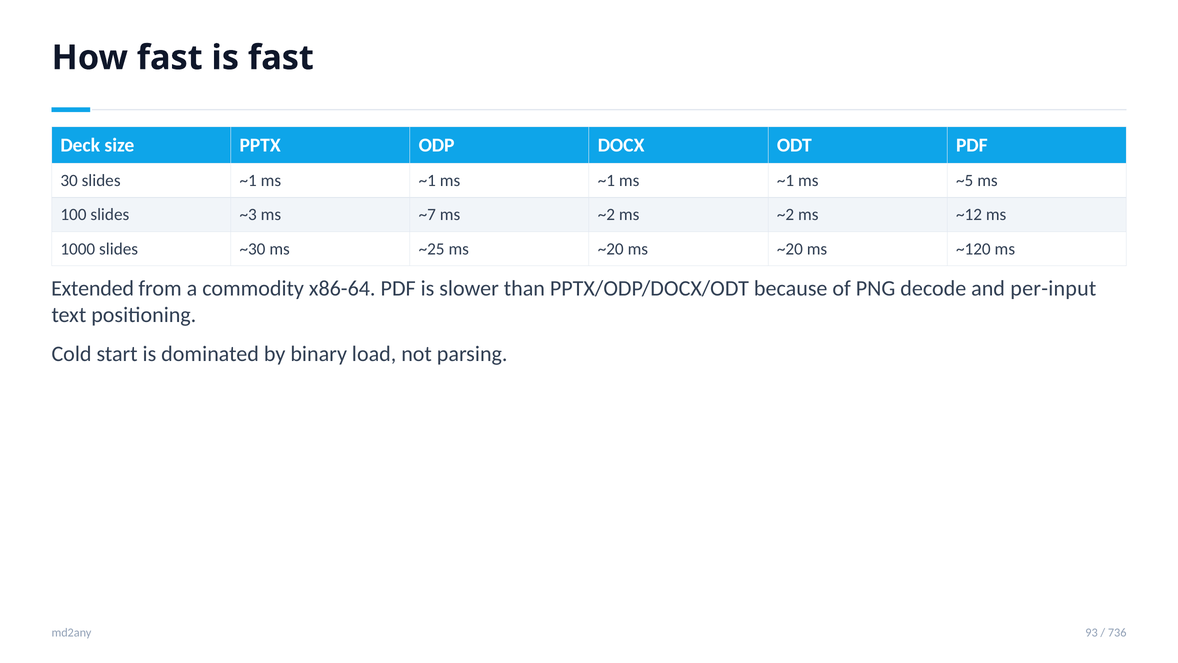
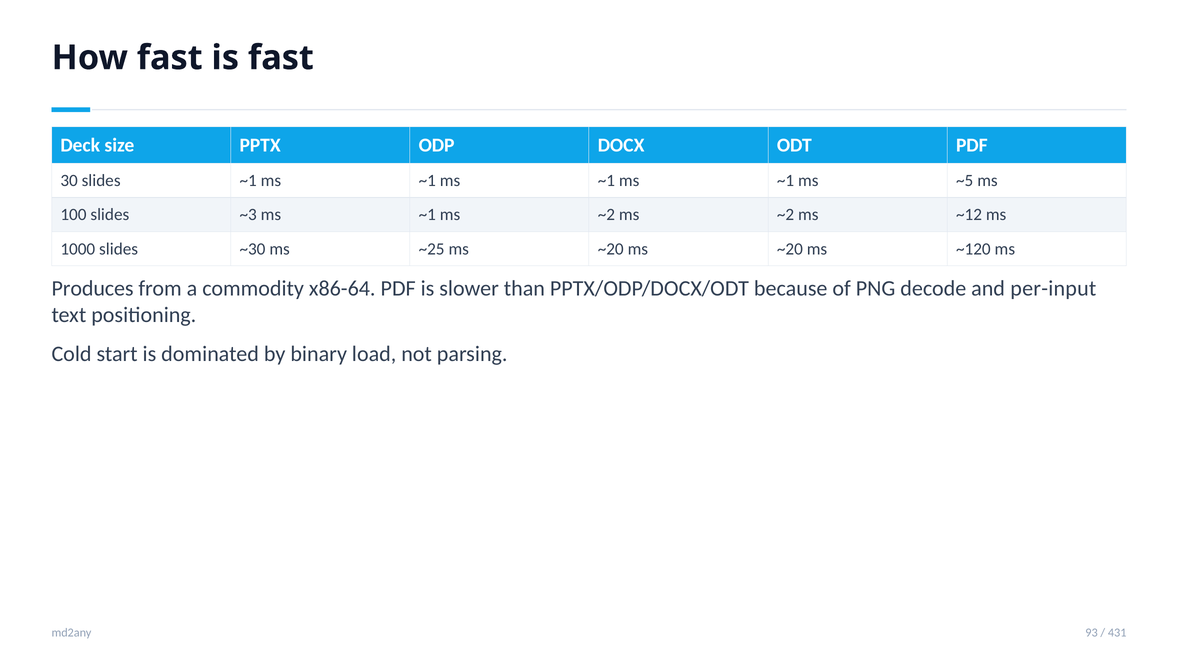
~3 ms ~7: ~7 -> ~1
Extended: Extended -> Produces
736: 736 -> 431
